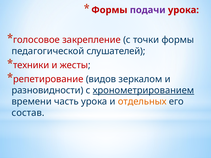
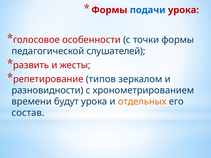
подачи colour: purple -> blue
закрепление: закрепление -> особенности
техники: техники -> развить
видов: видов -> типов
хронометрированием underline: present -> none
часть: часть -> будут
